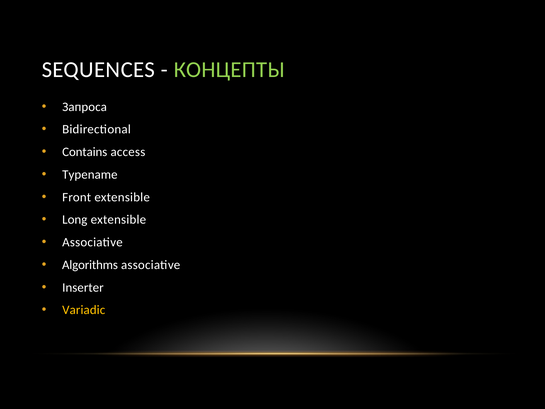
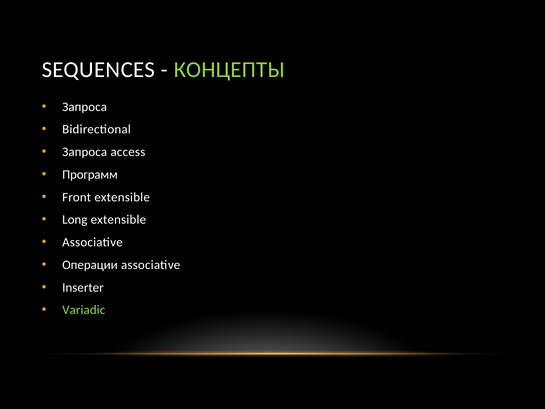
Contains at (85, 152): Contains -> Запроса
Typename: Typename -> Программ
Algorithms: Algorithms -> Операции
Variadic colour: yellow -> light green
